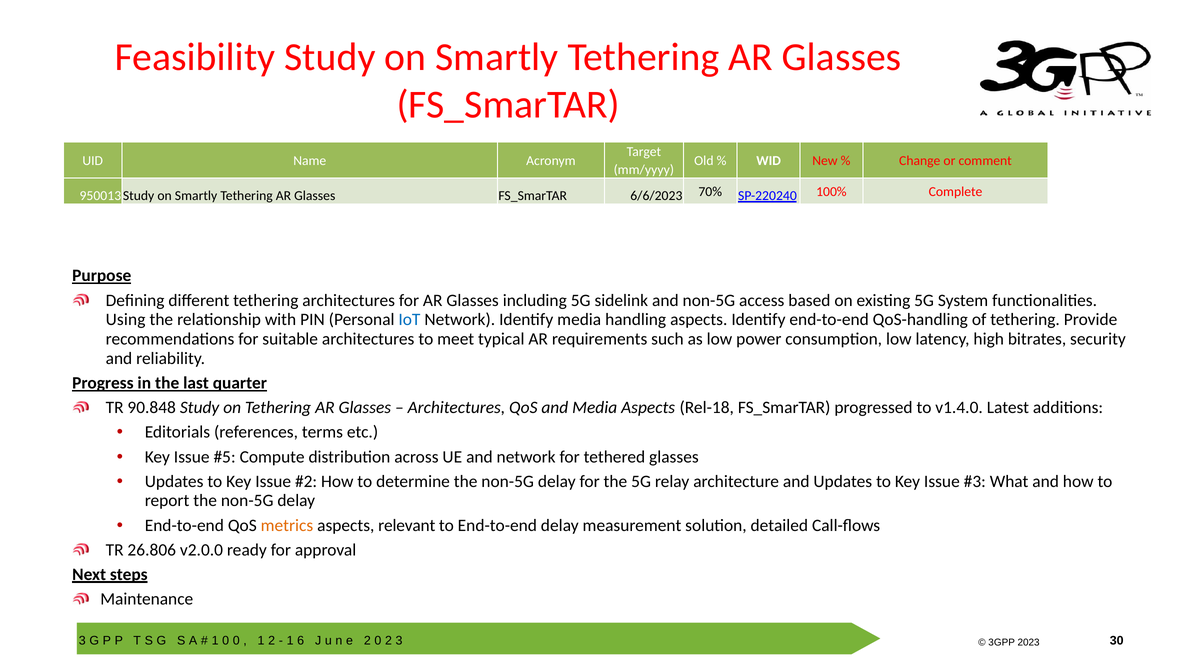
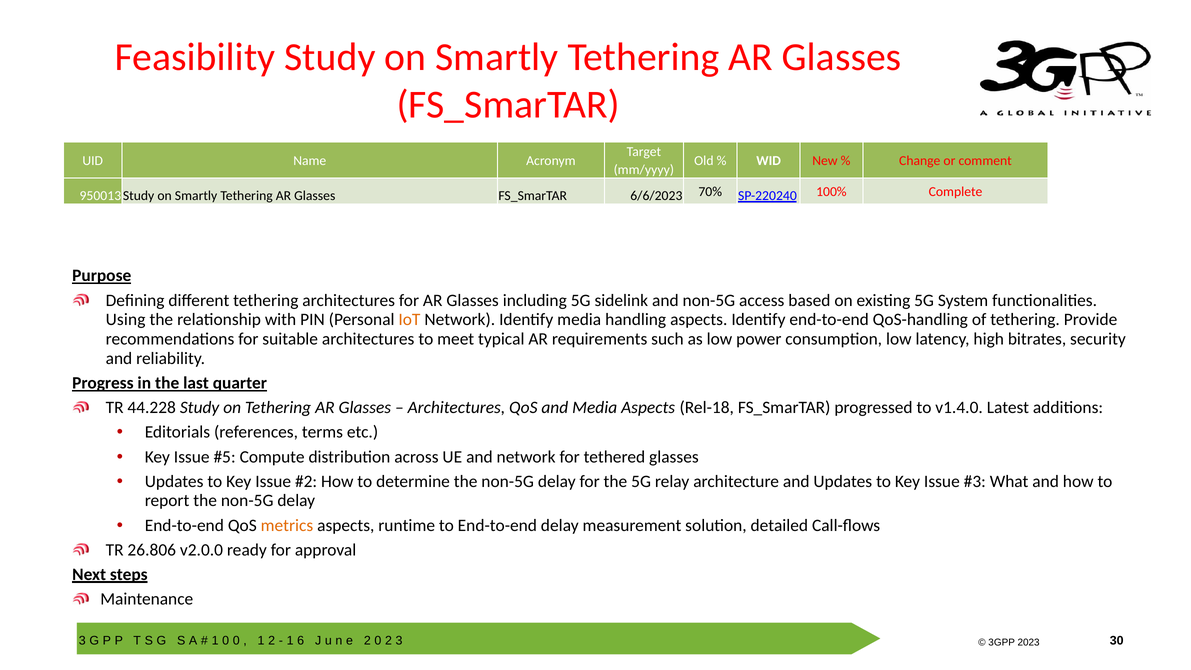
IoT colour: blue -> orange
90.848: 90.848 -> 44.228
relevant: relevant -> runtime
